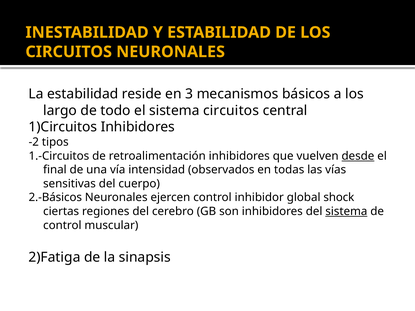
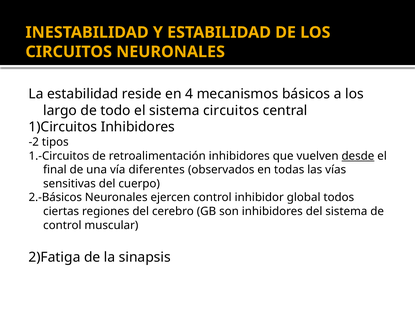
3: 3 -> 4
intensidad: intensidad -> diferentes
shock: shock -> todos
sistema at (346, 212) underline: present -> none
